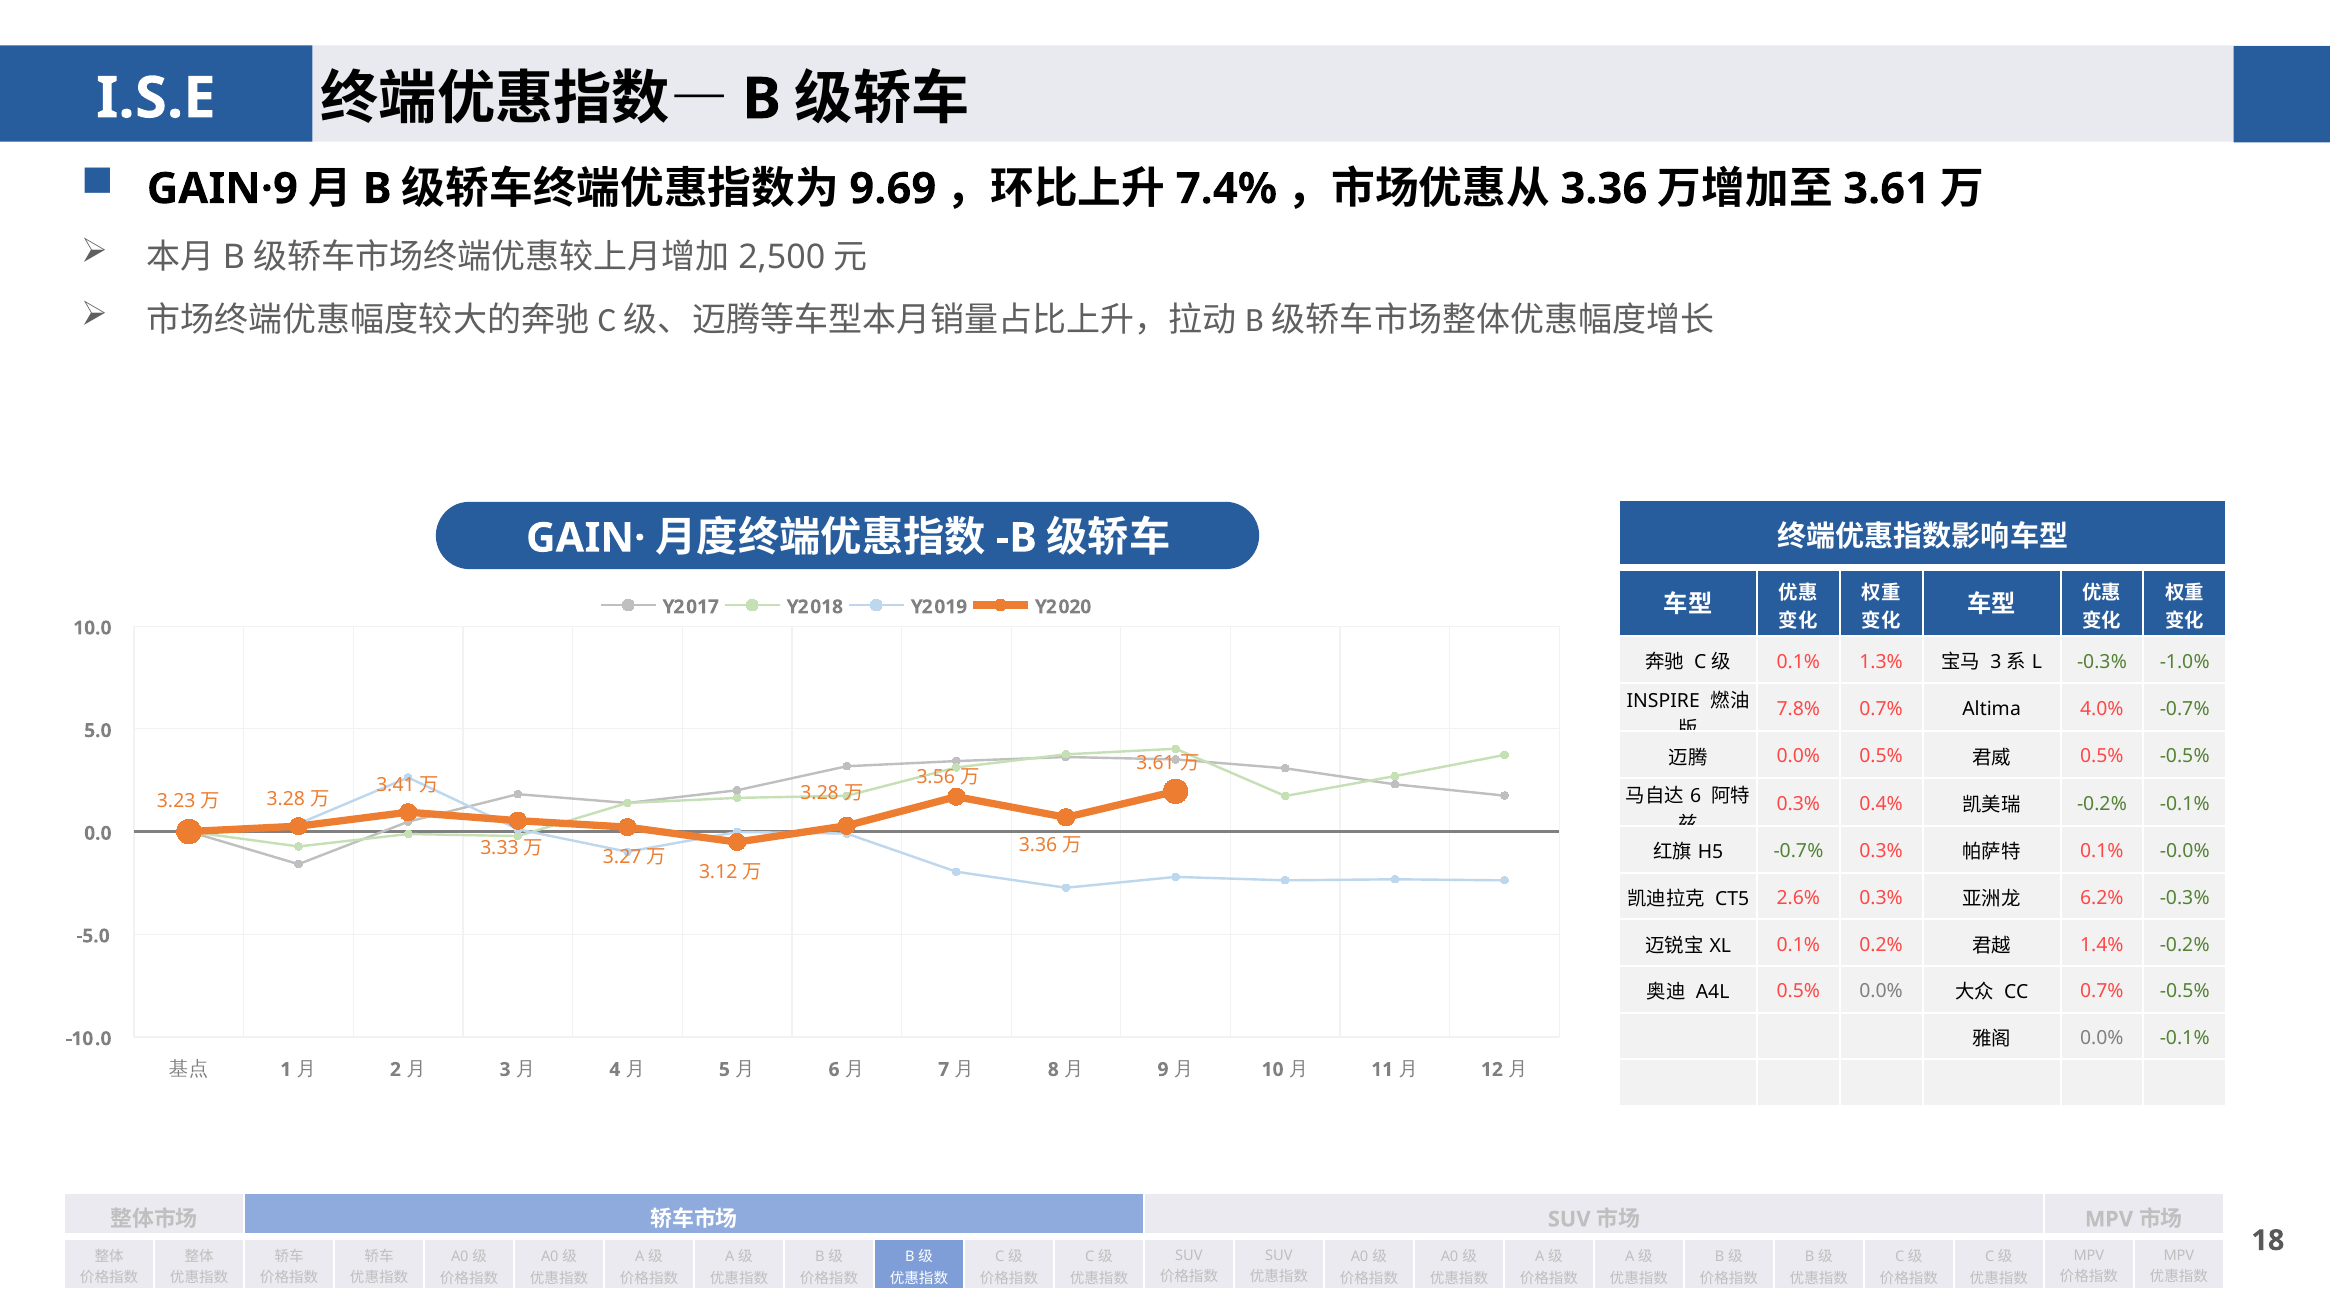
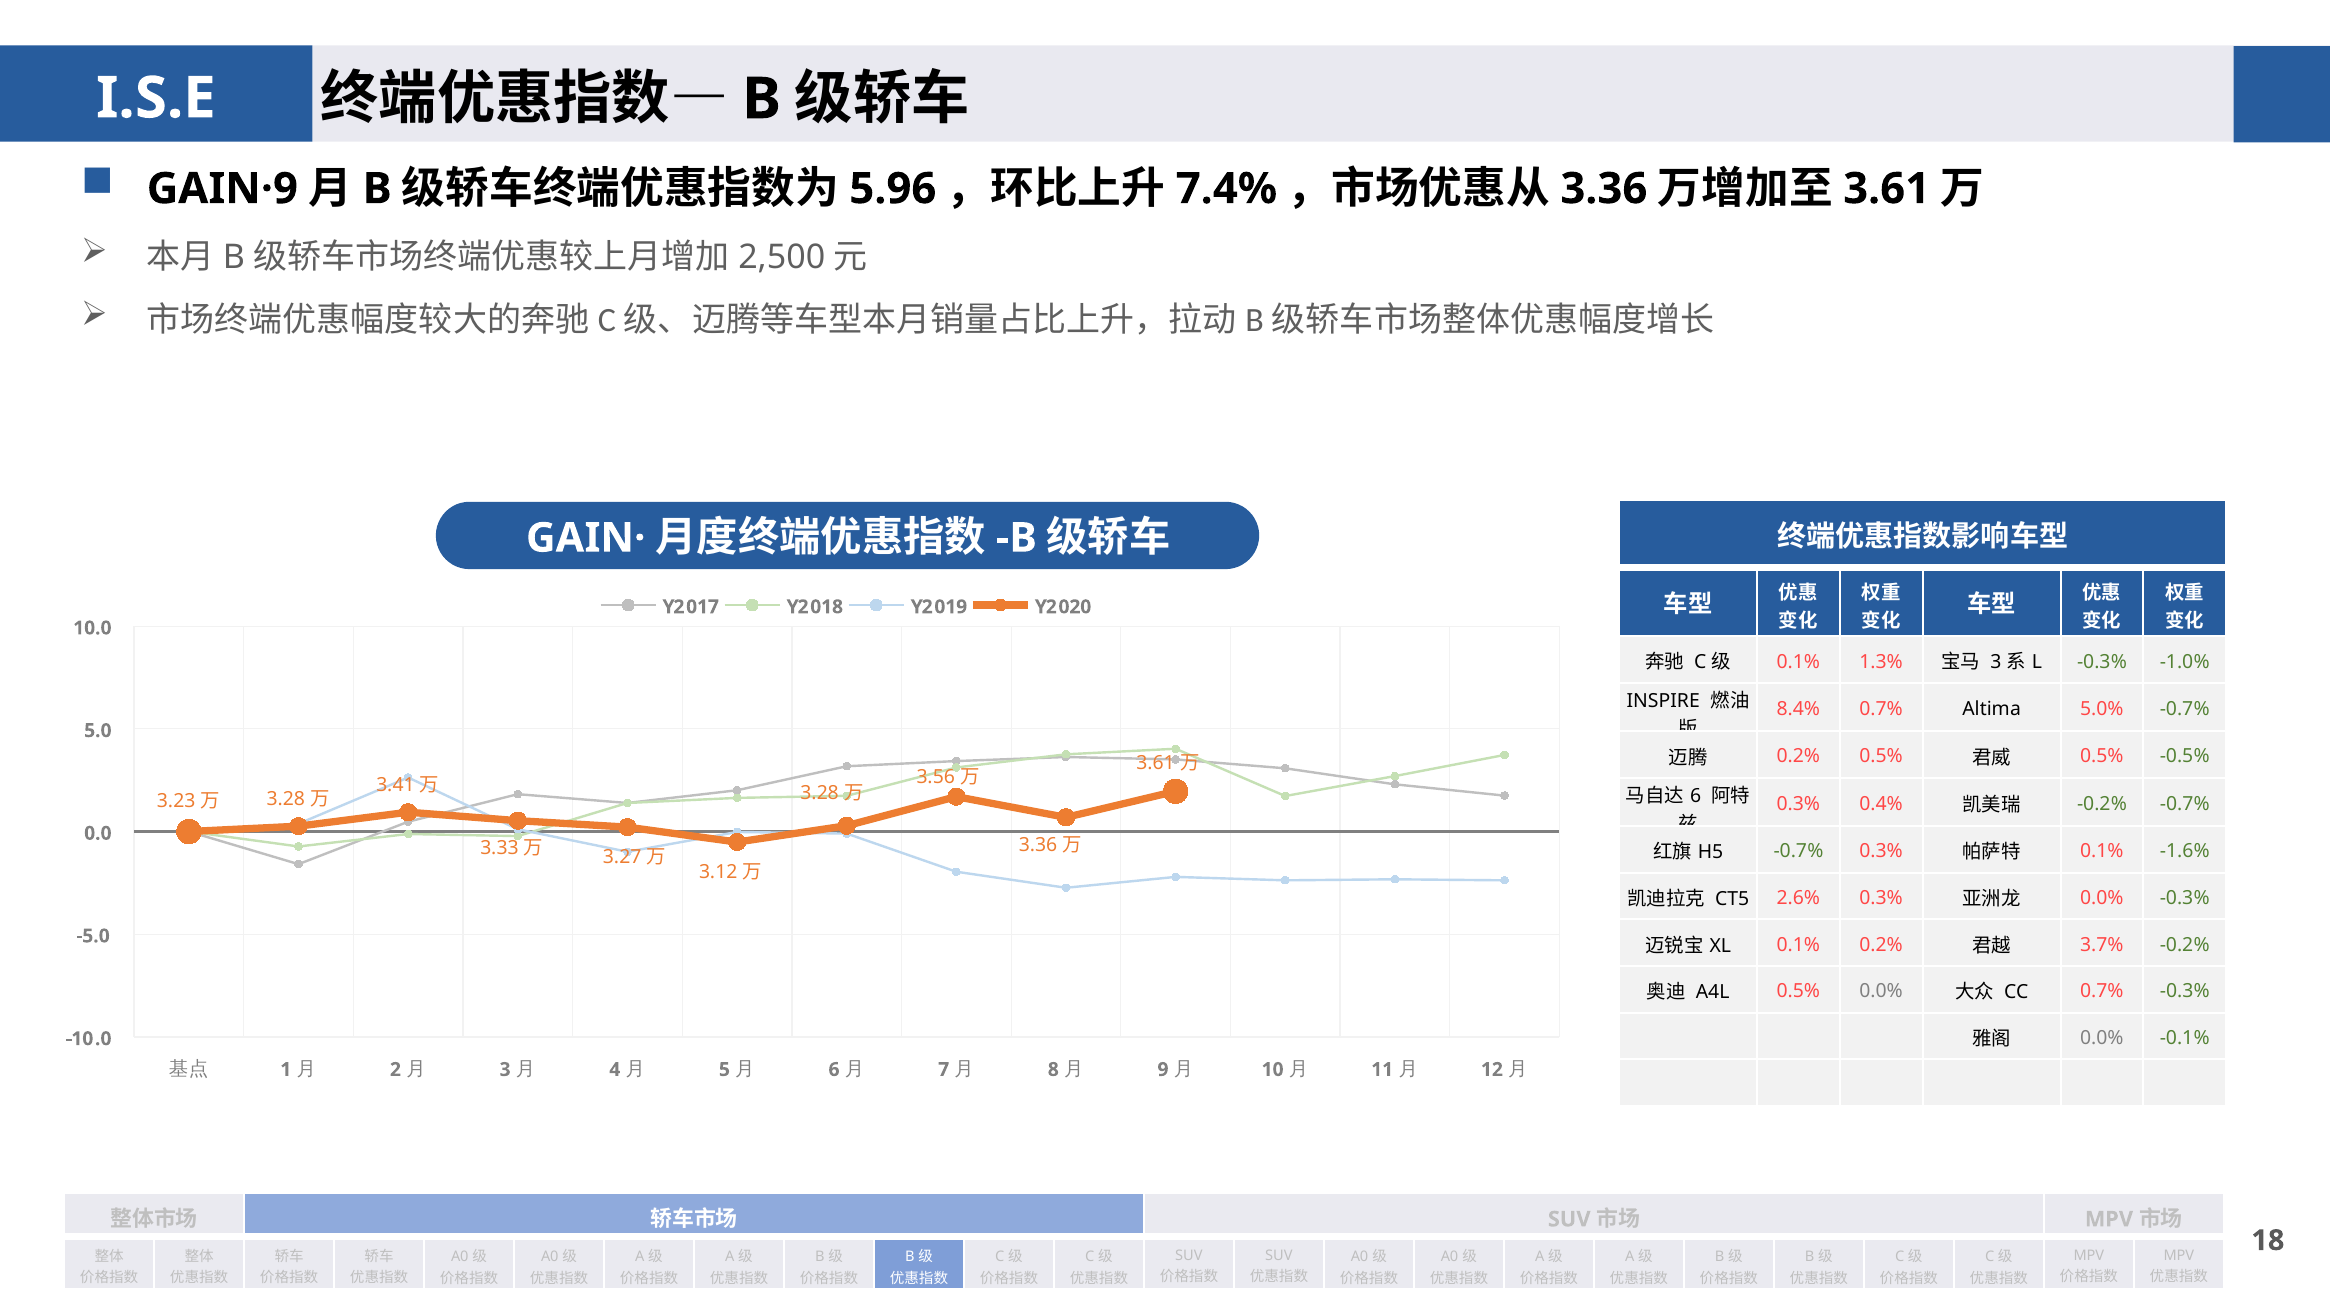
9.69: 9.69 -> 5.96
7.8%: 7.8% -> 8.4%
4.0%: 4.0% -> 5.0%
0.0% at (1798, 756): 0.0% -> 0.2%
-0.2% -0.1%: -0.1% -> -0.7%
-0.0%: -0.0% -> -1.6%
6.2% at (2102, 898): 6.2% -> 0.0%
1.4%: 1.4% -> 3.7%
0.7% -0.5%: -0.5% -> -0.3%
